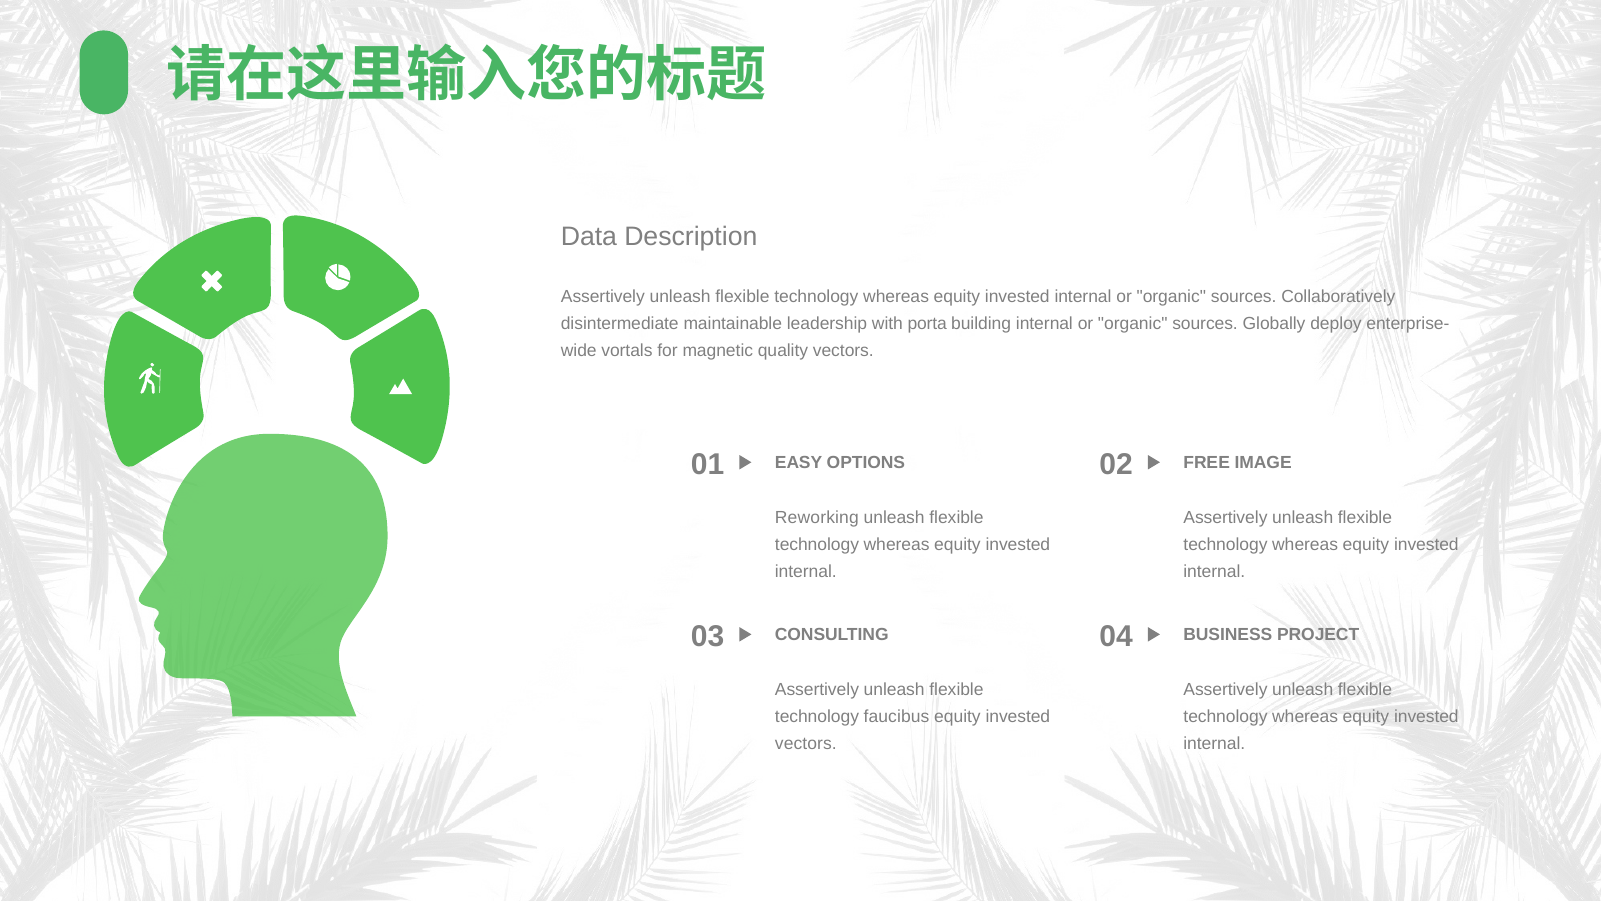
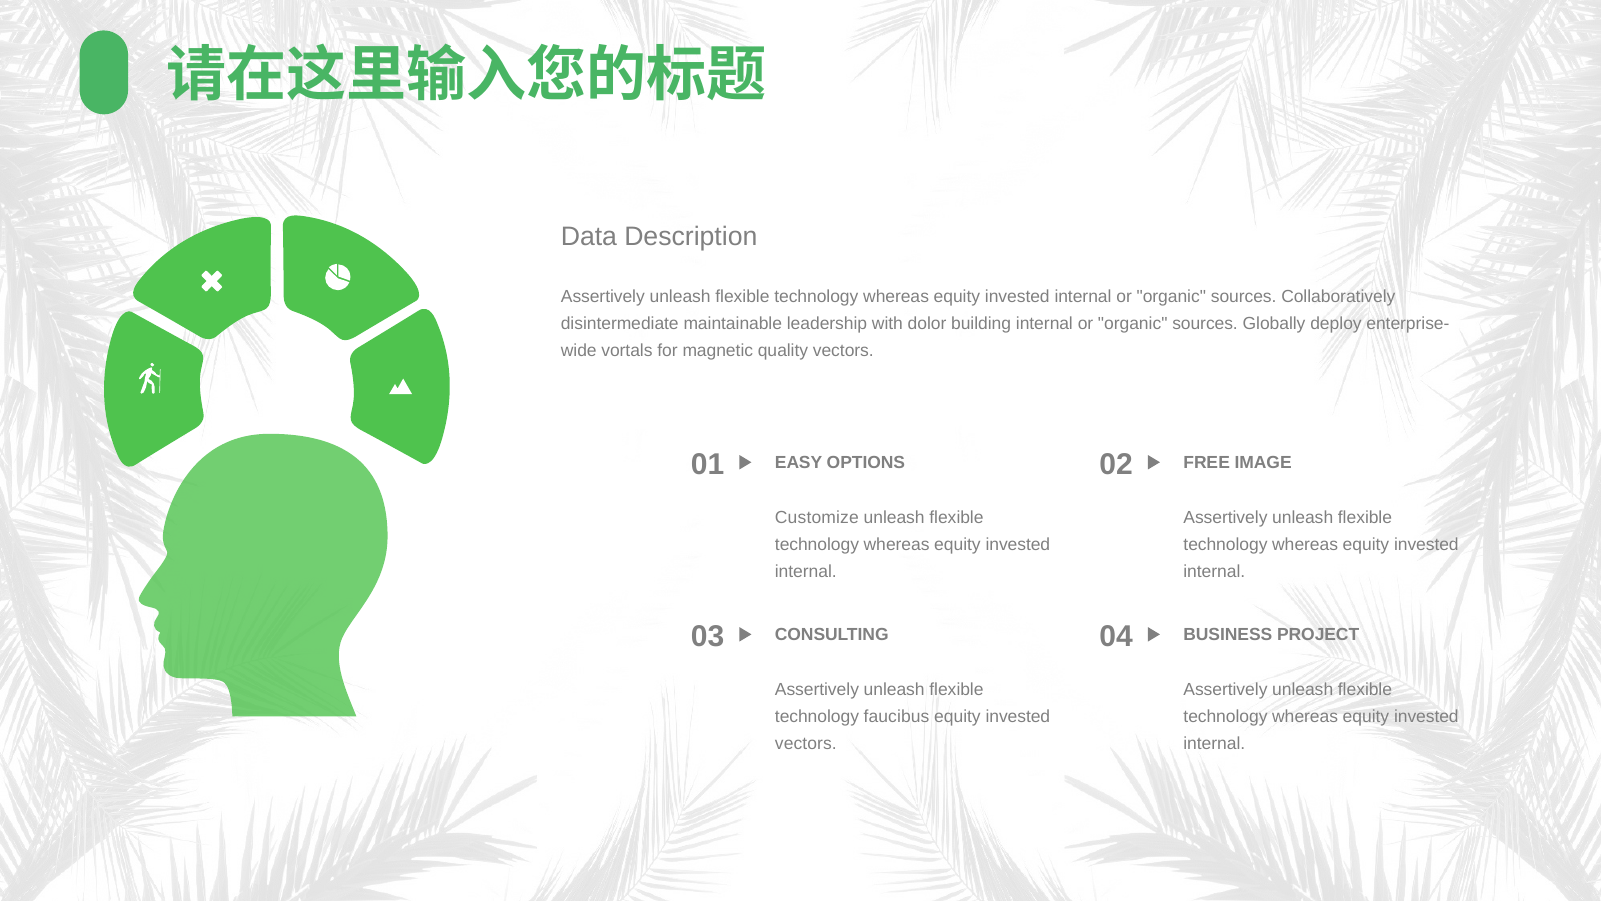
porta: porta -> dolor
Reworking: Reworking -> Customize
